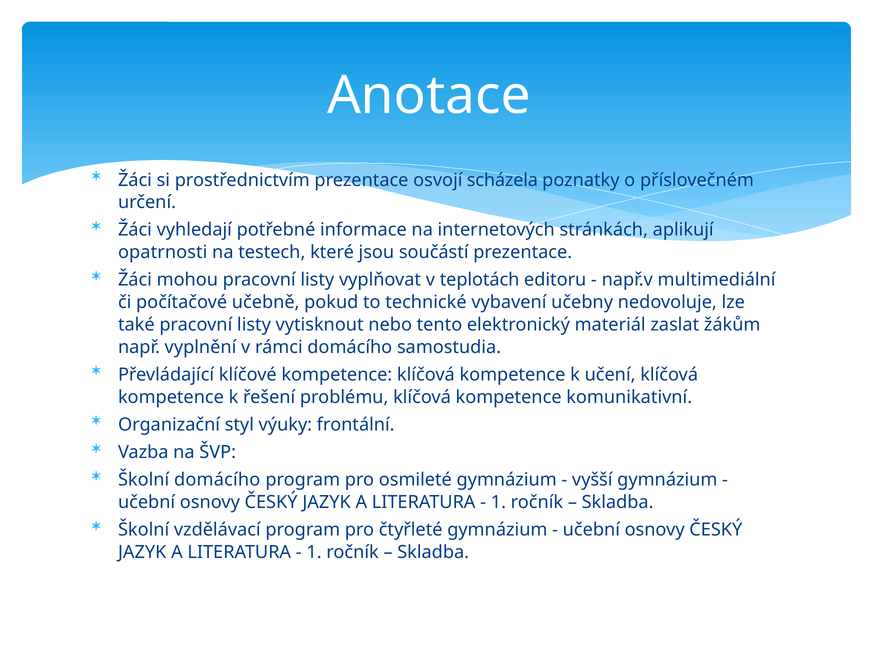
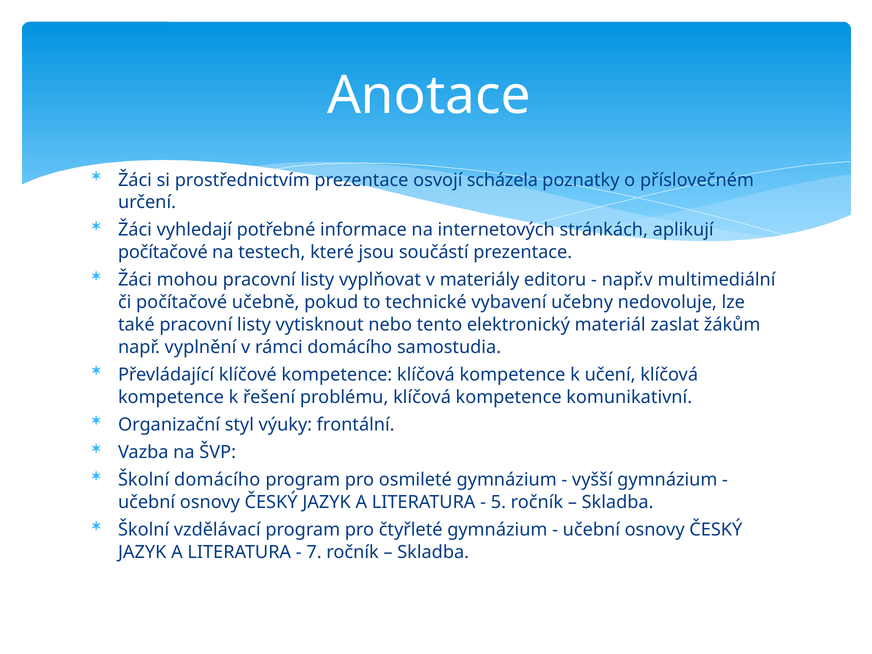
opatrnosti at (163, 252): opatrnosti -> počítačové
teplotách: teplotách -> materiály
1 at (498, 502): 1 -> 5
1 at (314, 552): 1 -> 7
